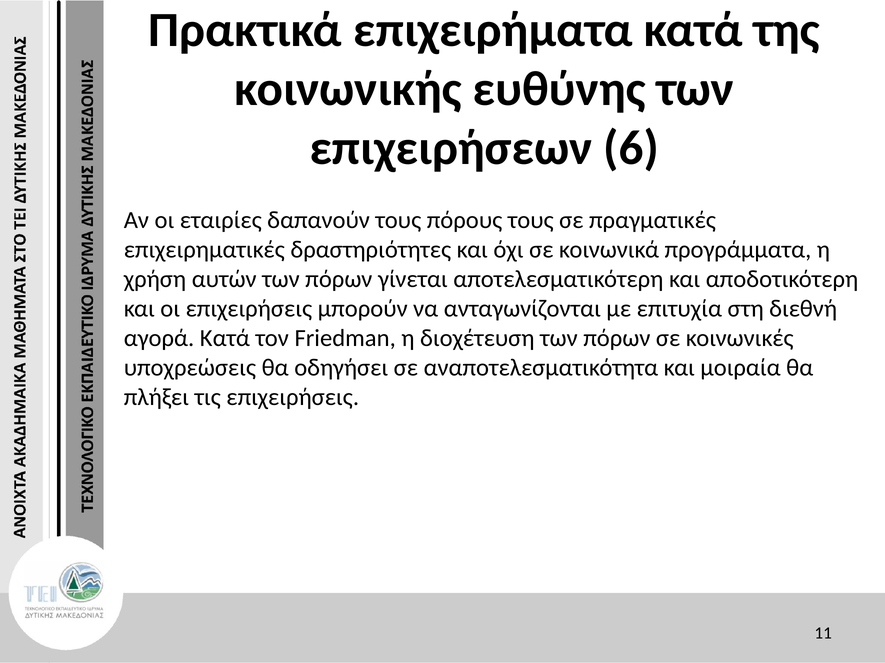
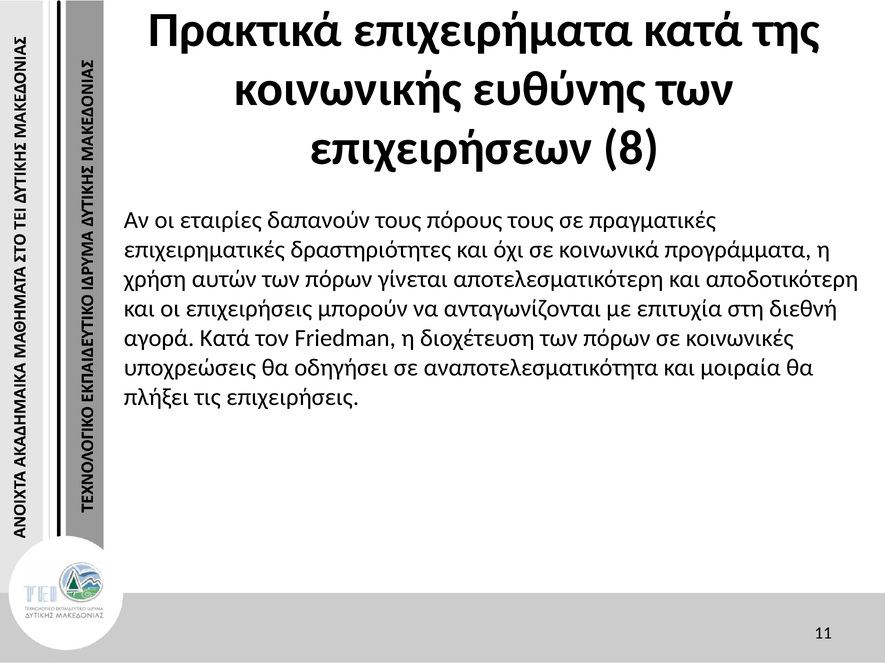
6: 6 -> 8
